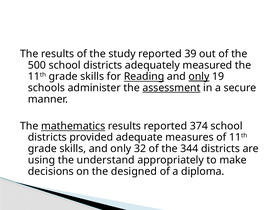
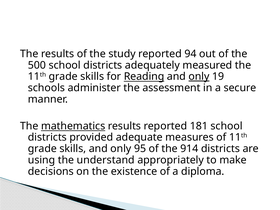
39: 39 -> 94
assessment underline: present -> none
374: 374 -> 181
32: 32 -> 95
344: 344 -> 914
designed: designed -> existence
